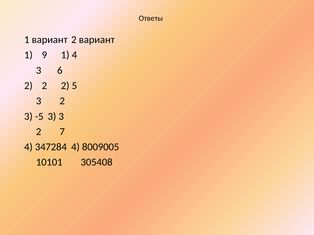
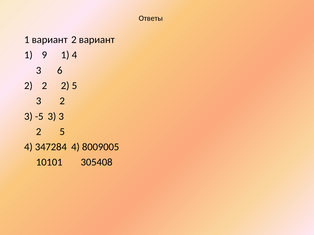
7 at (62, 132): 7 -> 5
